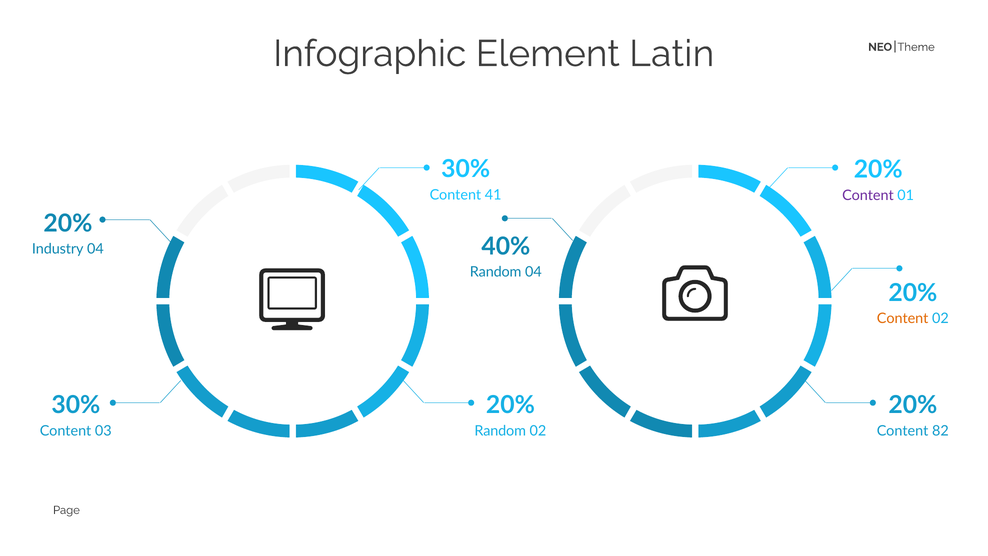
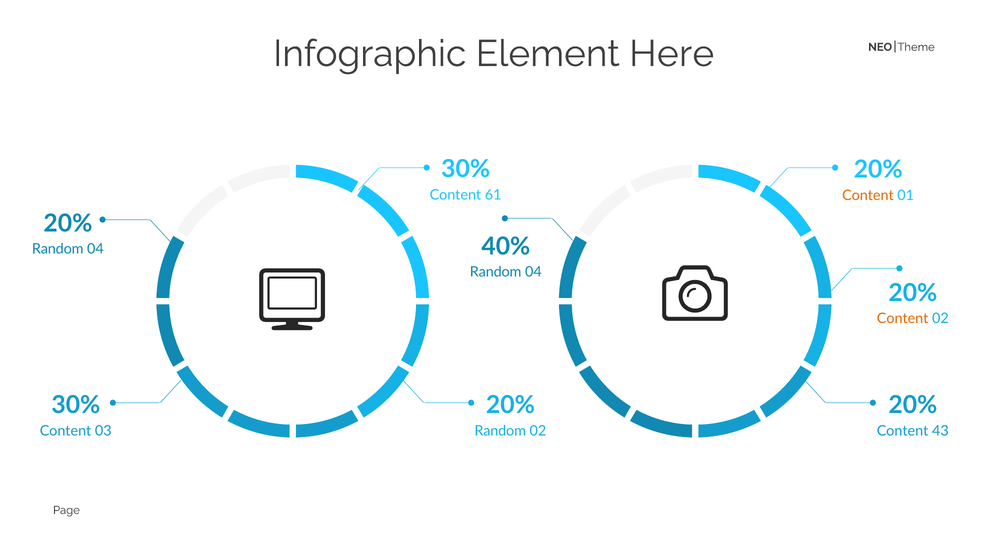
Latin: Latin -> Here
41: 41 -> 61
Content at (868, 195) colour: purple -> orange
Industry at (58, 249): Industry -> Random
82: 82 -> 43
